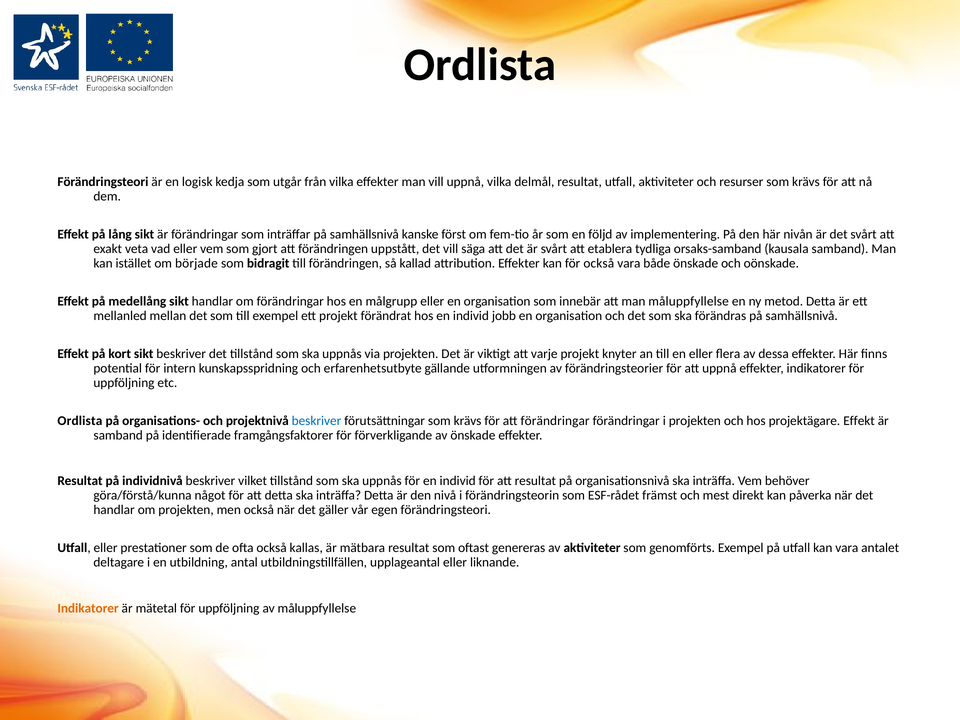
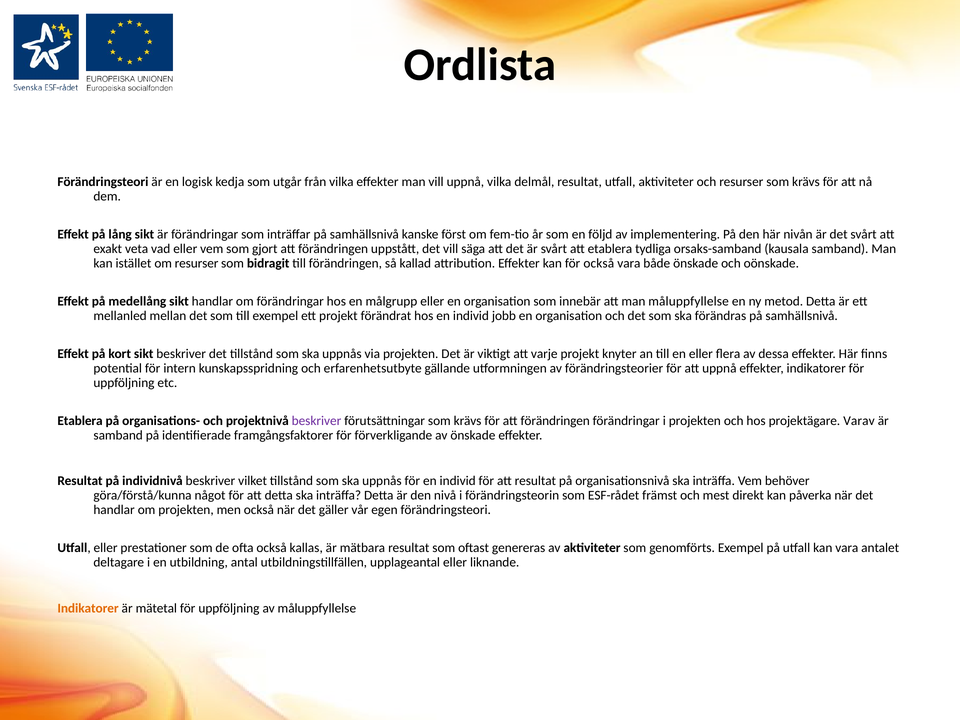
om började: började -> resurser
Ordlista at (80, 421): Ordlista -> Etablera
beskriver at (316, 421) colour: blue -> purple
för att förändringar: förändringar -> förändringen
projektägare Effekt: Effekt -> Varav
